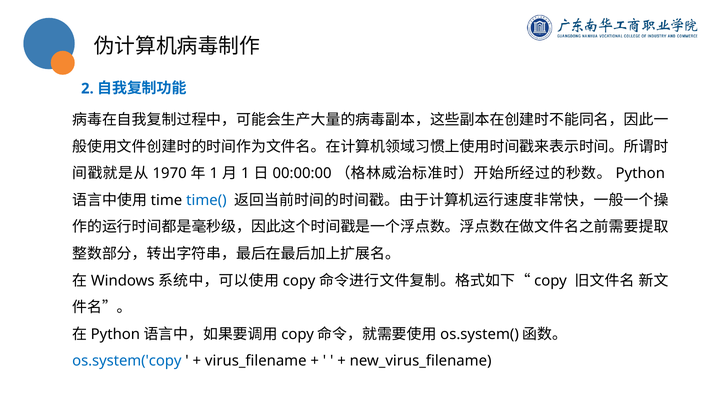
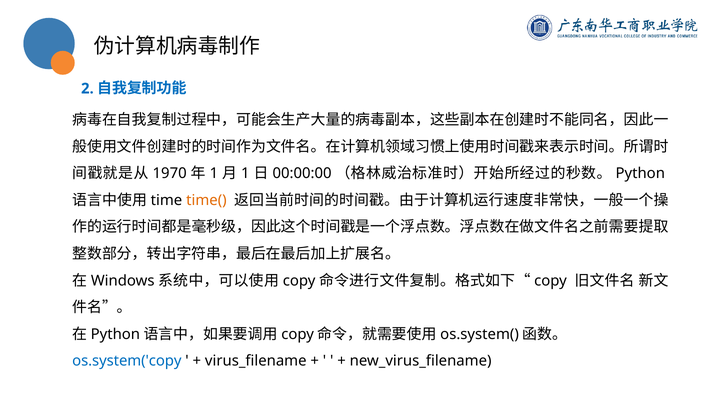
time( colour: blue -> orange
